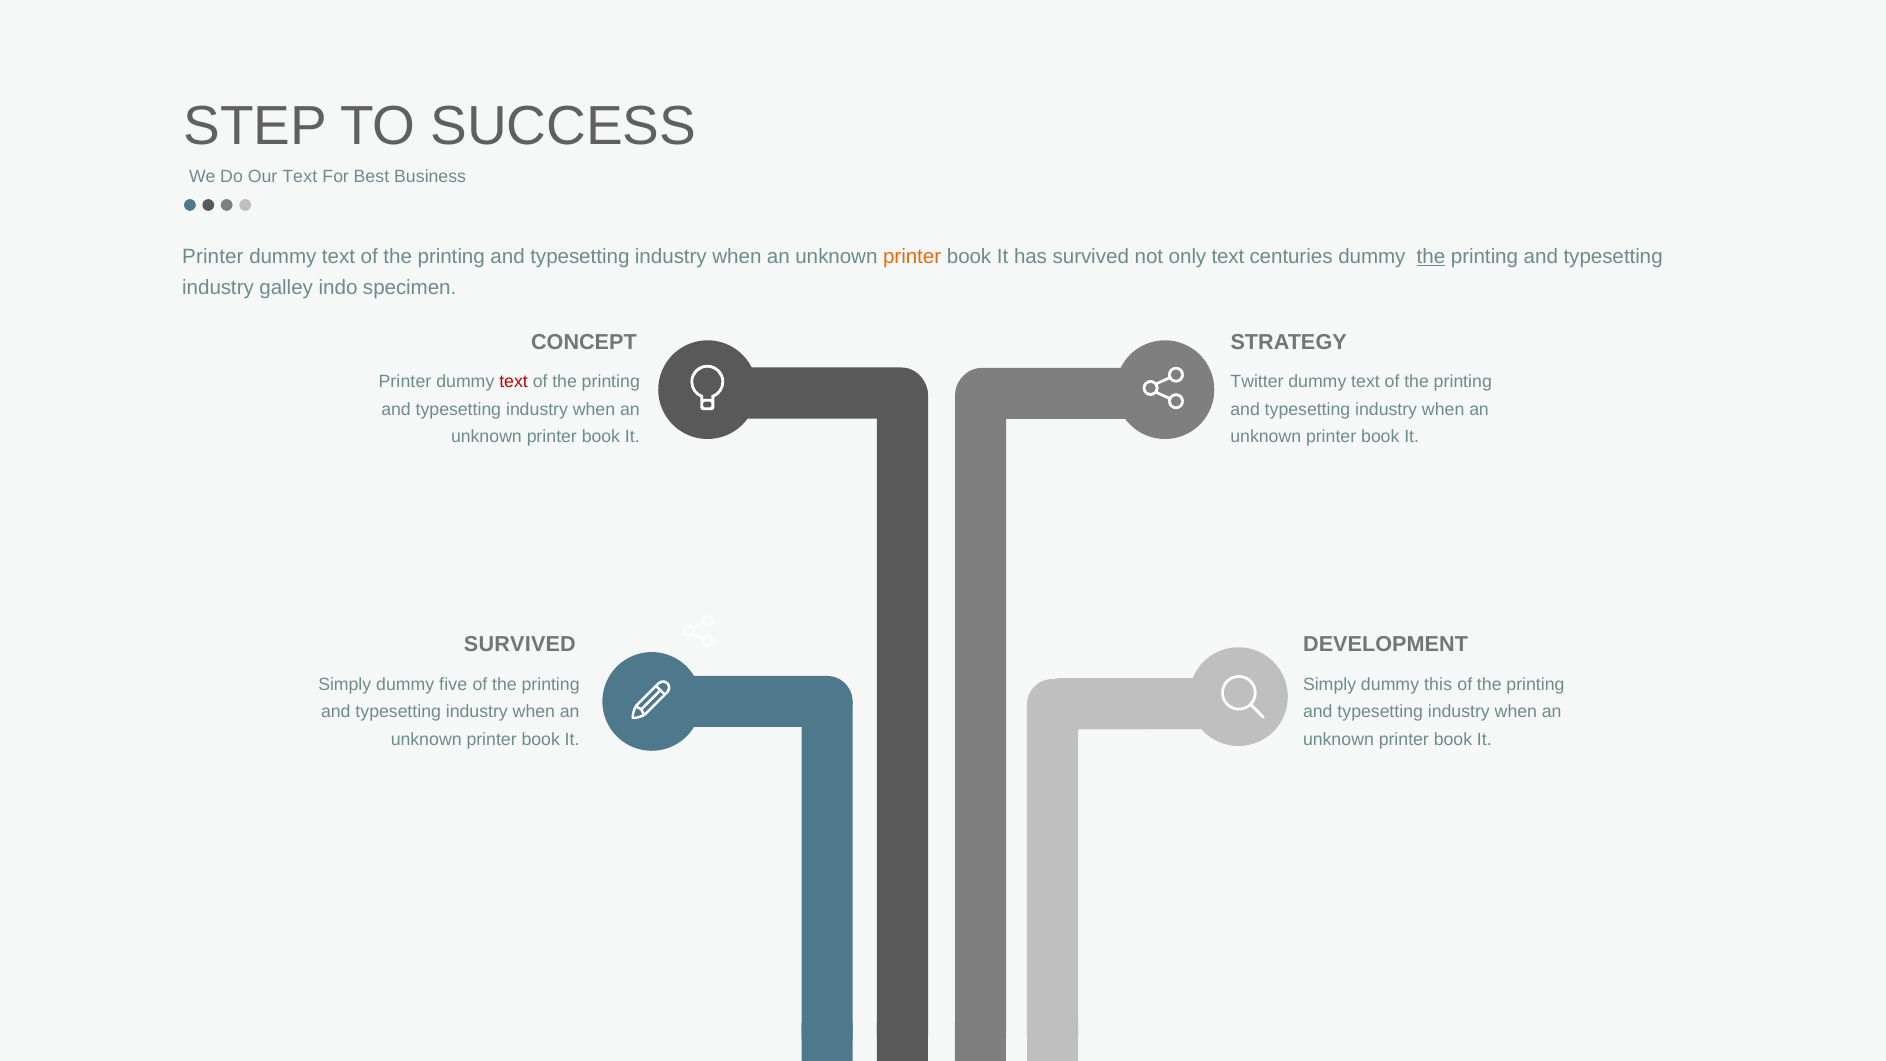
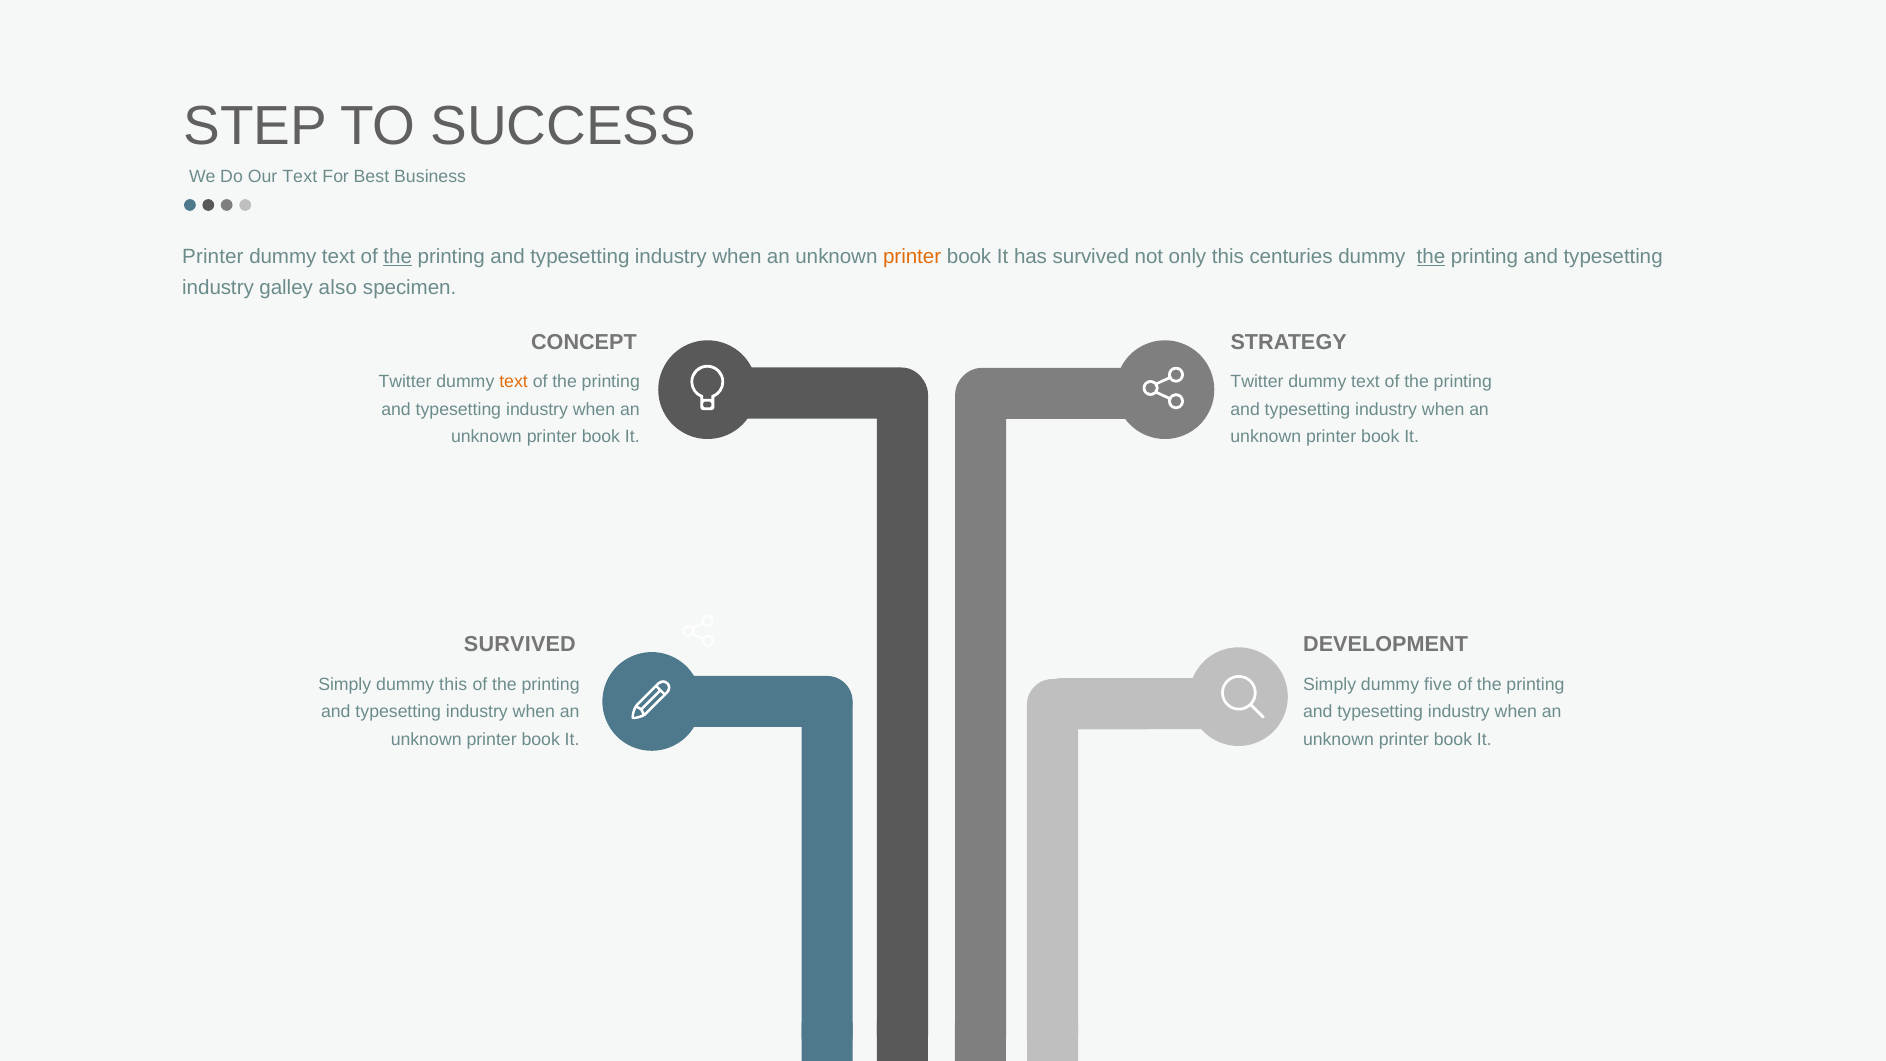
the at (398, 257) underline: none -> present
only text: text -> this
indo: indo -> also
Printer at (405, 382): Printer -> Twitter
text at (514, 382) colour: red -> orange
dummy five: five -> this
this: this -> five
